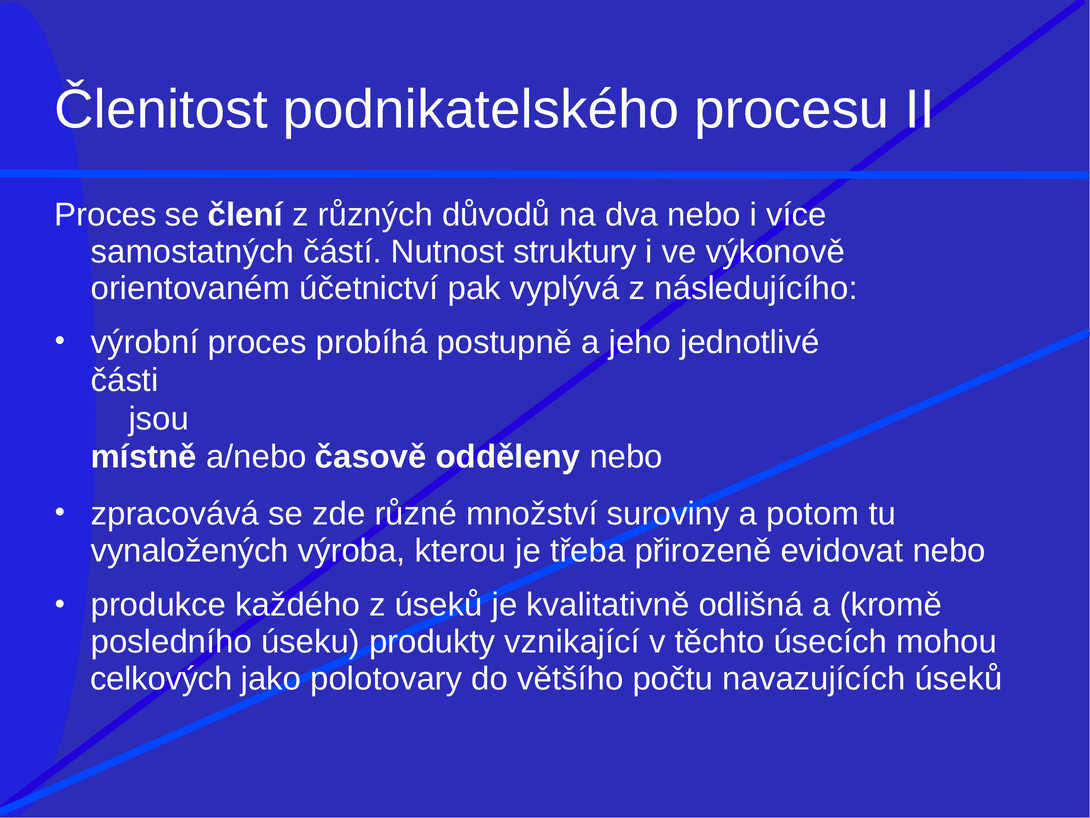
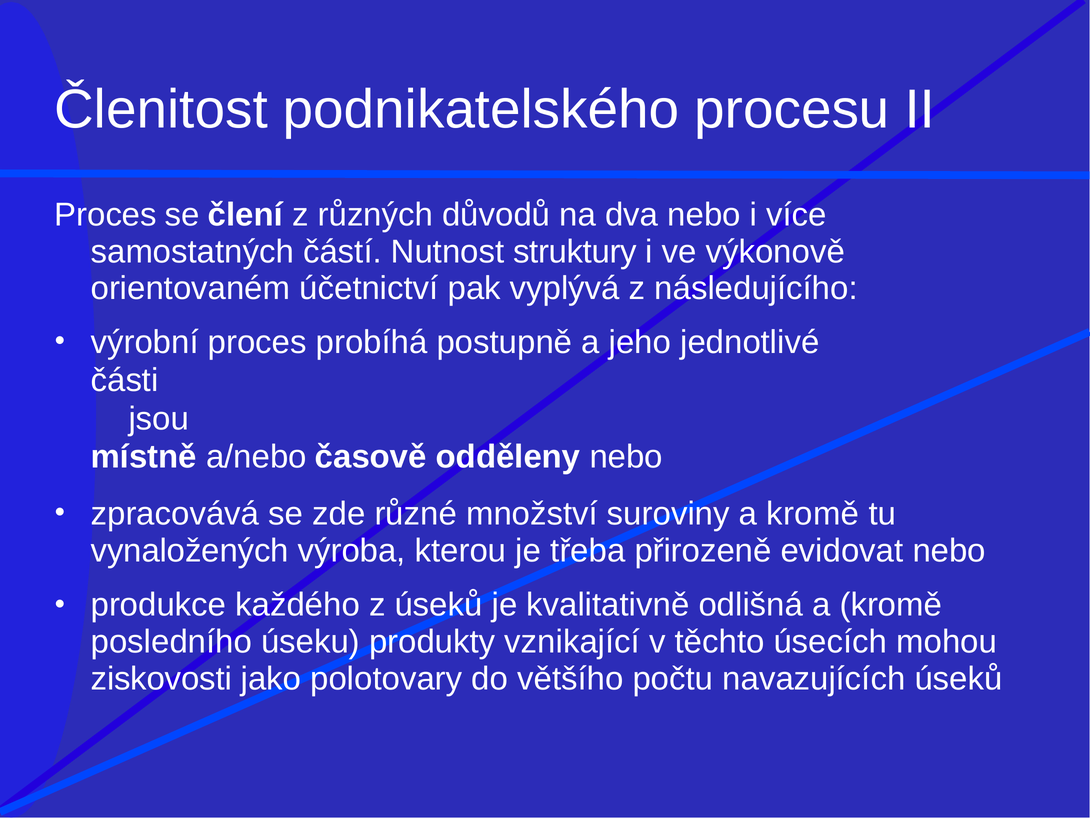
suroviny a potom: potom -> kromě
celkových: celkových -> ziskovosti
